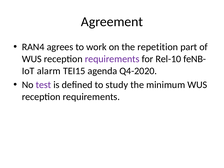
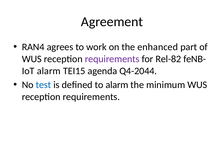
repetition: repetition -> enhanced
Rel-10: Rel-10 -> Rel-82
Q4-2020: Q4-2020 -> Q4-2044
test colour: purple -> blue
to study: study -> alarm
